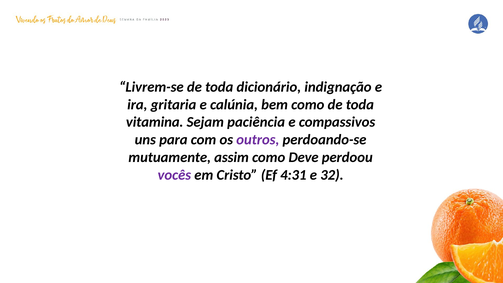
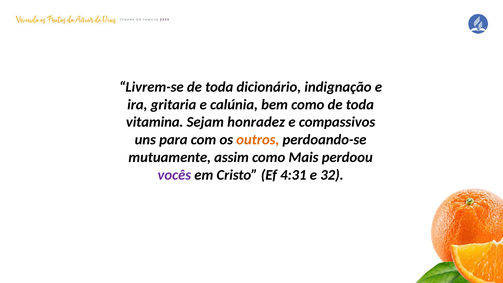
paciência: paciência -> honradez
outros colour: purple -> orange
Deve: Deve -> Mais
